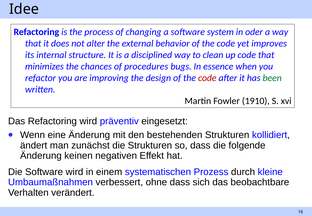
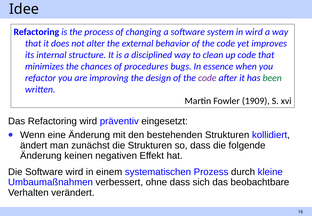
in oder: oder -> wird
code at (207, 78) colour: red -> purple
1910: 1910 -> 1909
